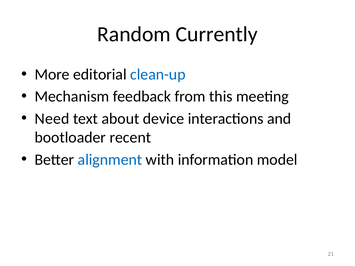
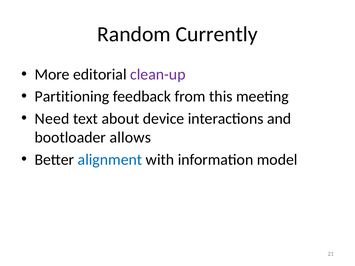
clean-up colour: blue -> purple
Mechanism: Mechanism -> Partitioning
recent: recent -> allows
